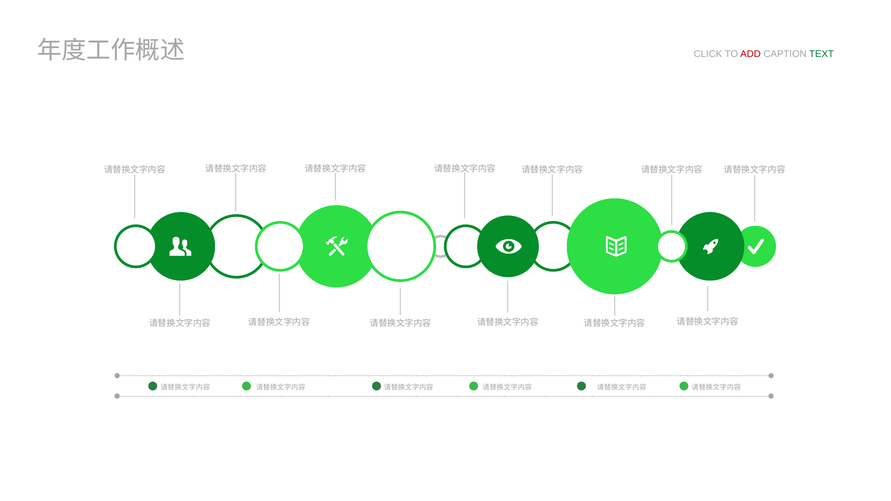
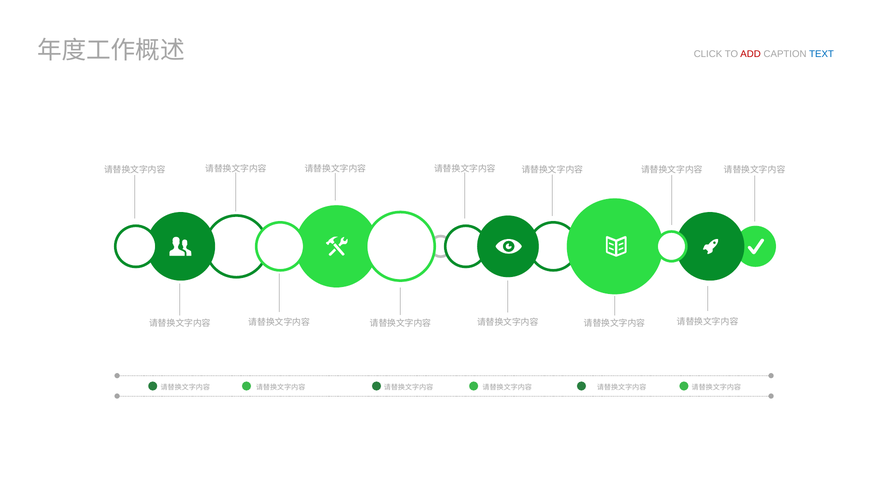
TEXT colour: green -> blue
